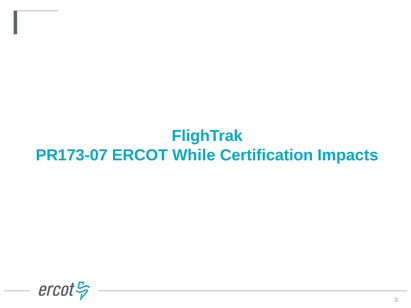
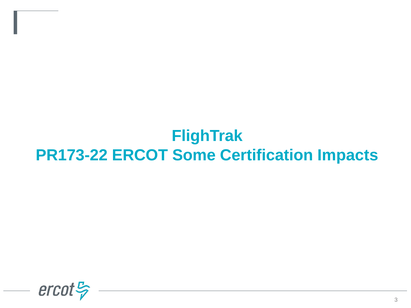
PR173-07: PR173-07 -> PR173-22
While: While -> Some
